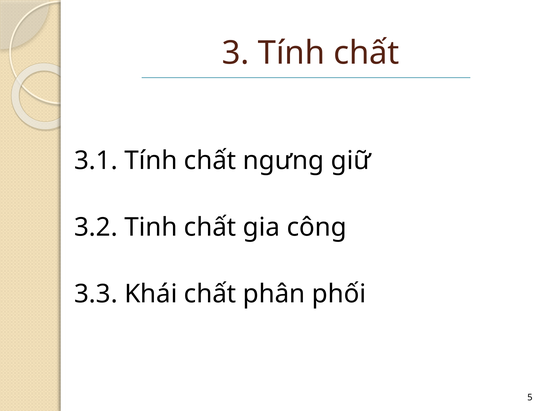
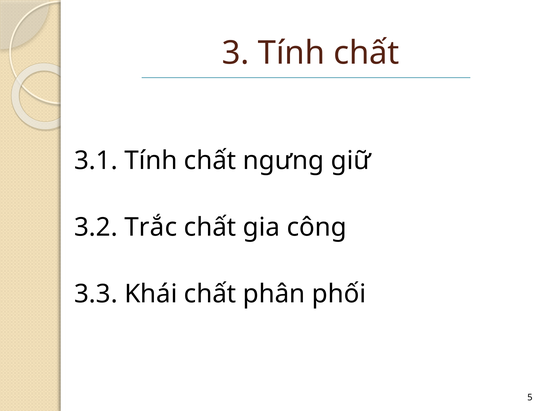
Tinh: Tinh -> Trắc
